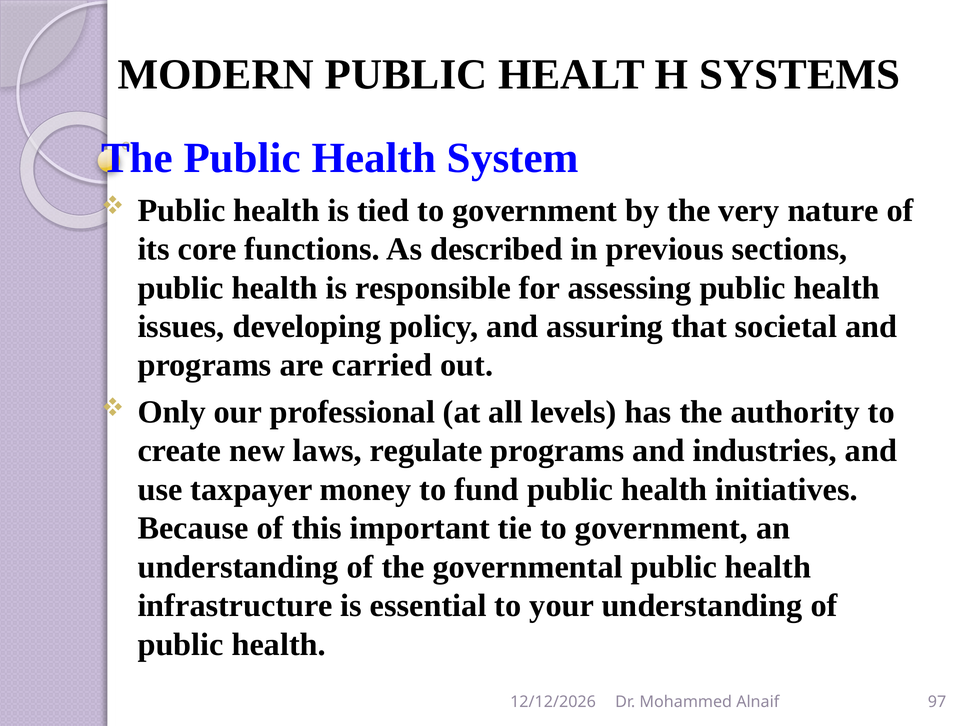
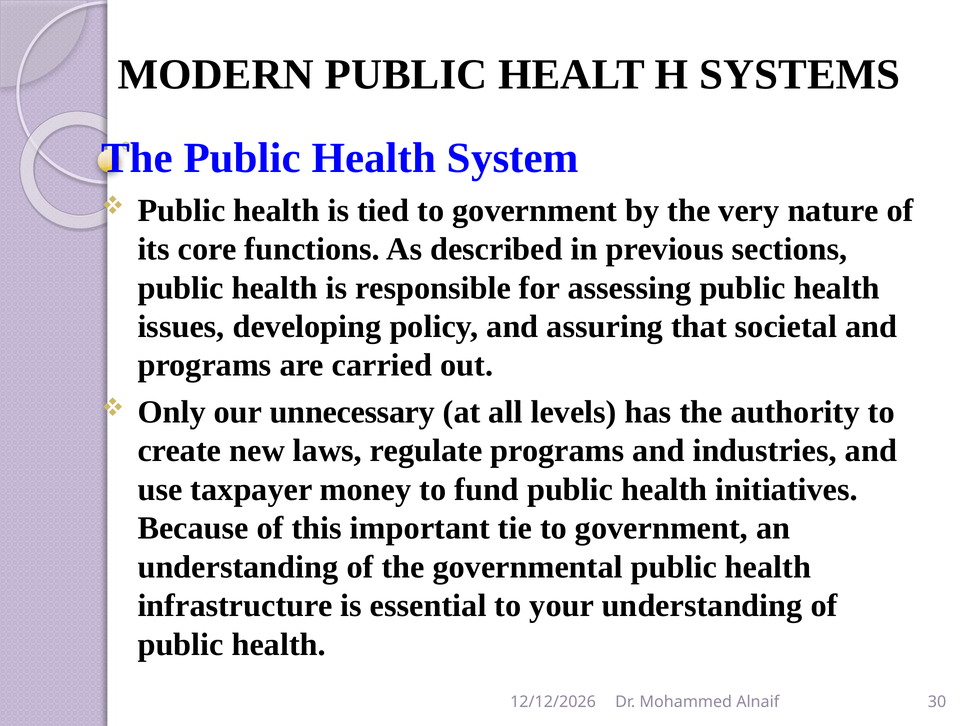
professional: professional -> unnecessary
97: 97 -> 30
